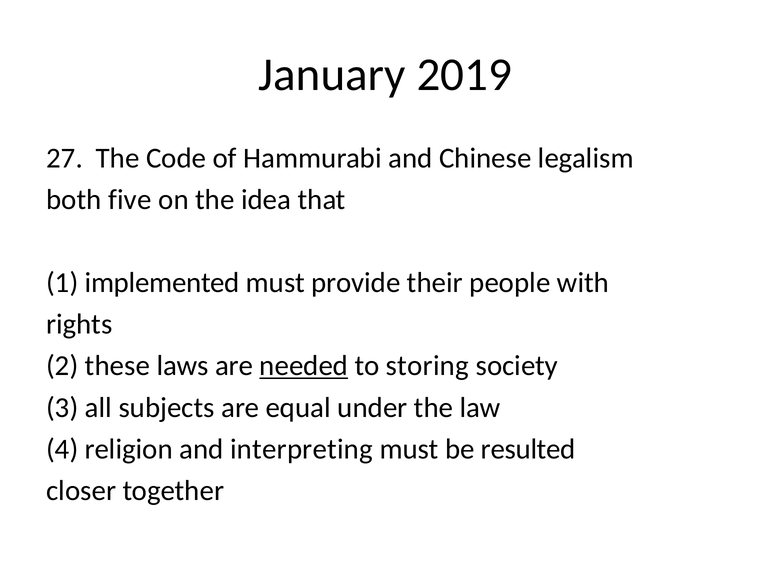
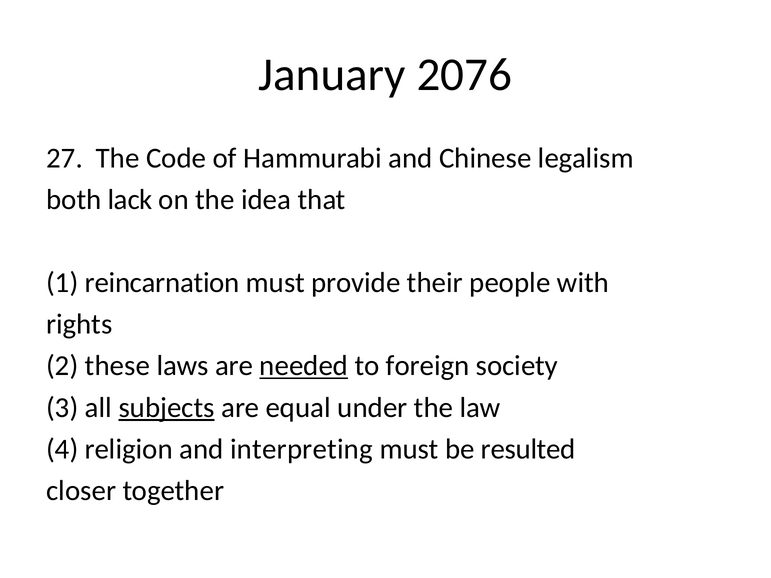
2019: 2019 -> 2076
five: five -> lack
implemented: implemented -> reincarnation
storing: storing -> foreign
subjects underline: none -> present
